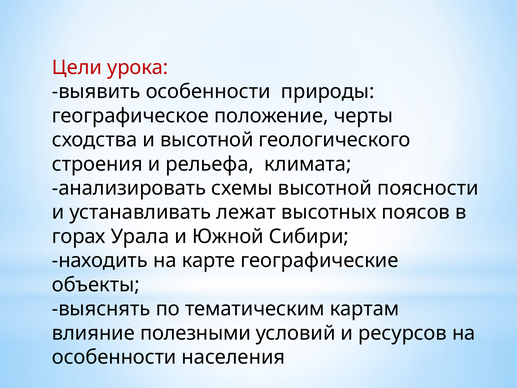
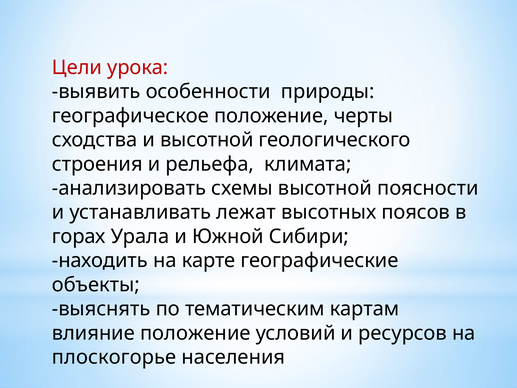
влияние полезными: полезными -> положение
особенности at (114, 357): особенности -> плоскогорье
